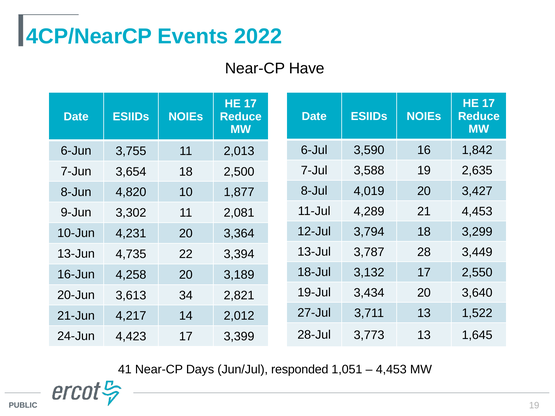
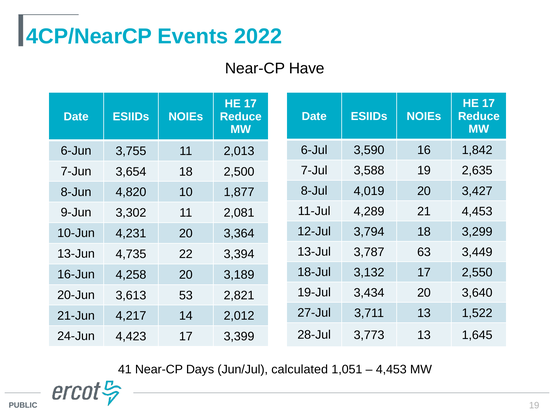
28: 28 -> 63
34: 34 -> 53
responded: responded -> calculated
